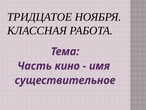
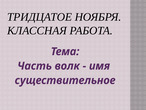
кино: кино -> волк
